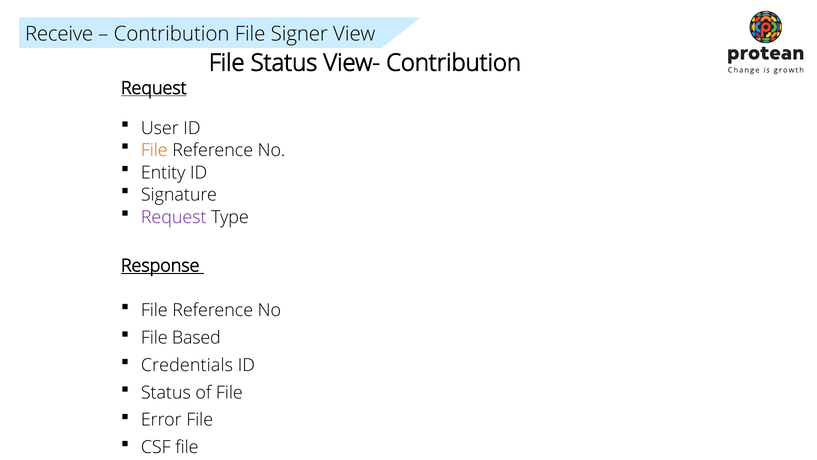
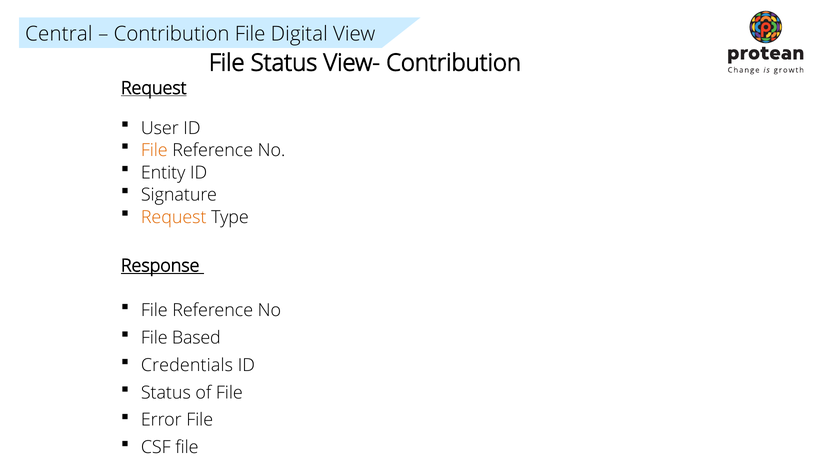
Receive: Receive -> Central
Signer: Signer -> Digital
Request at (174, 217) colour: purple -> orange
